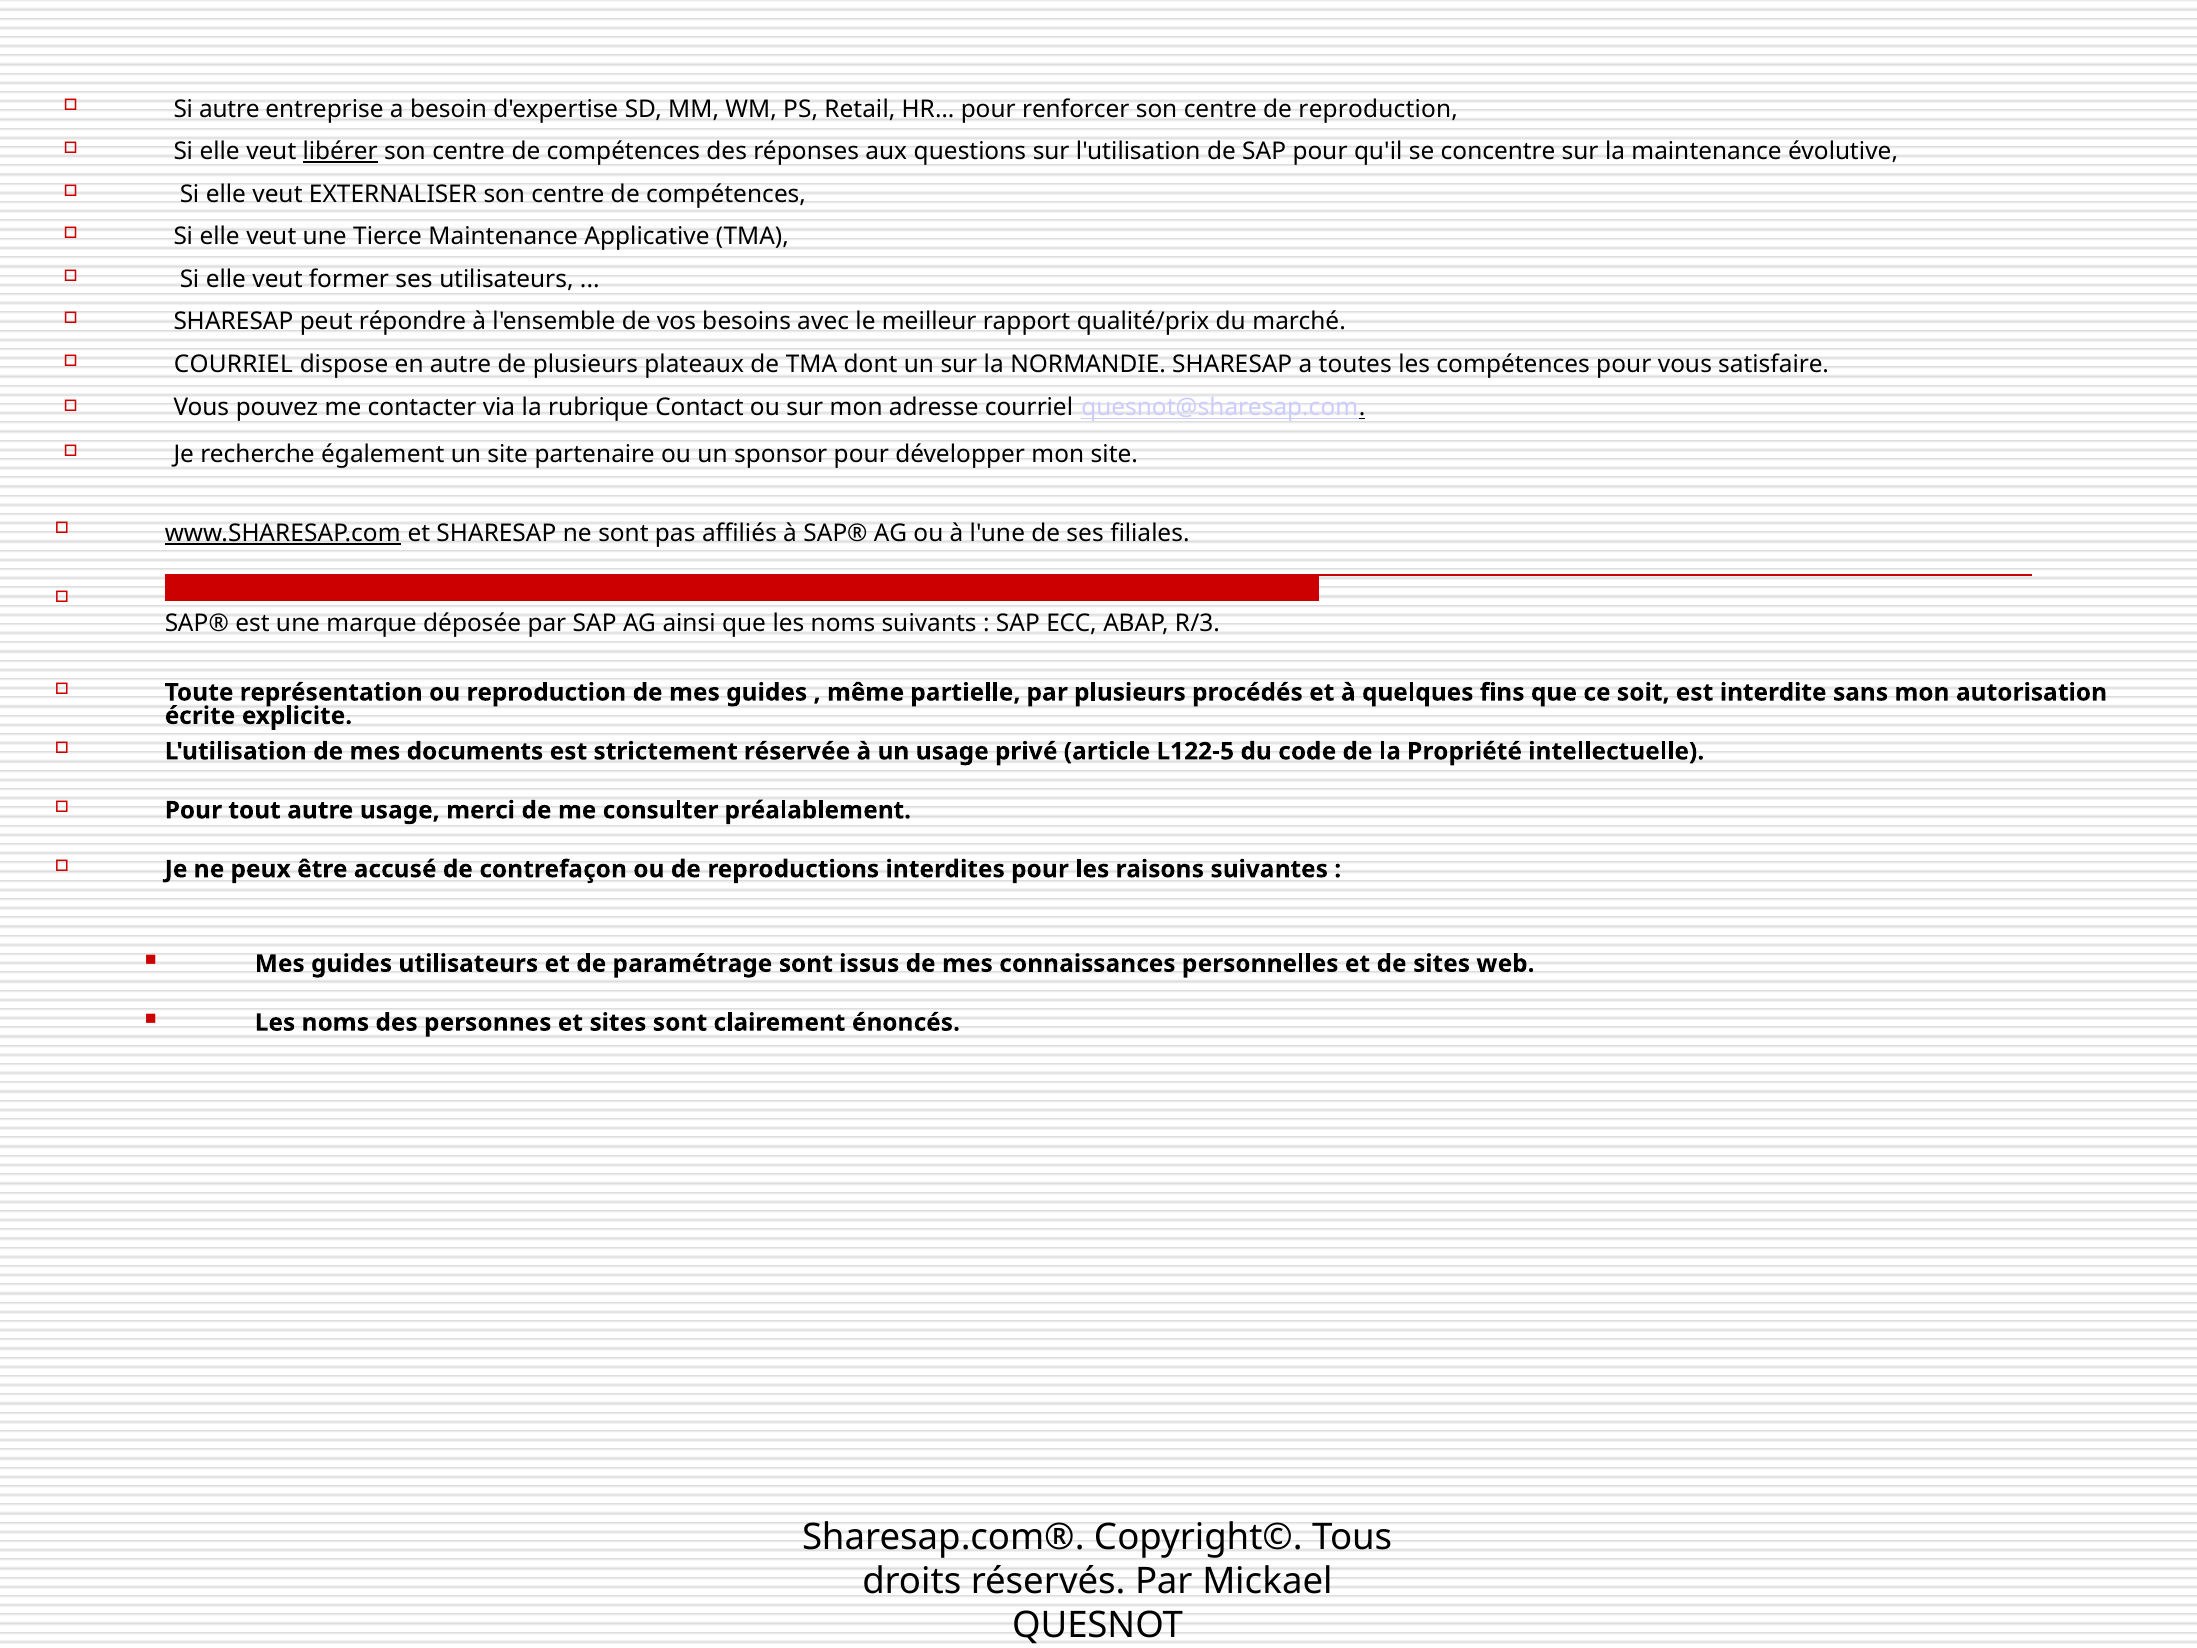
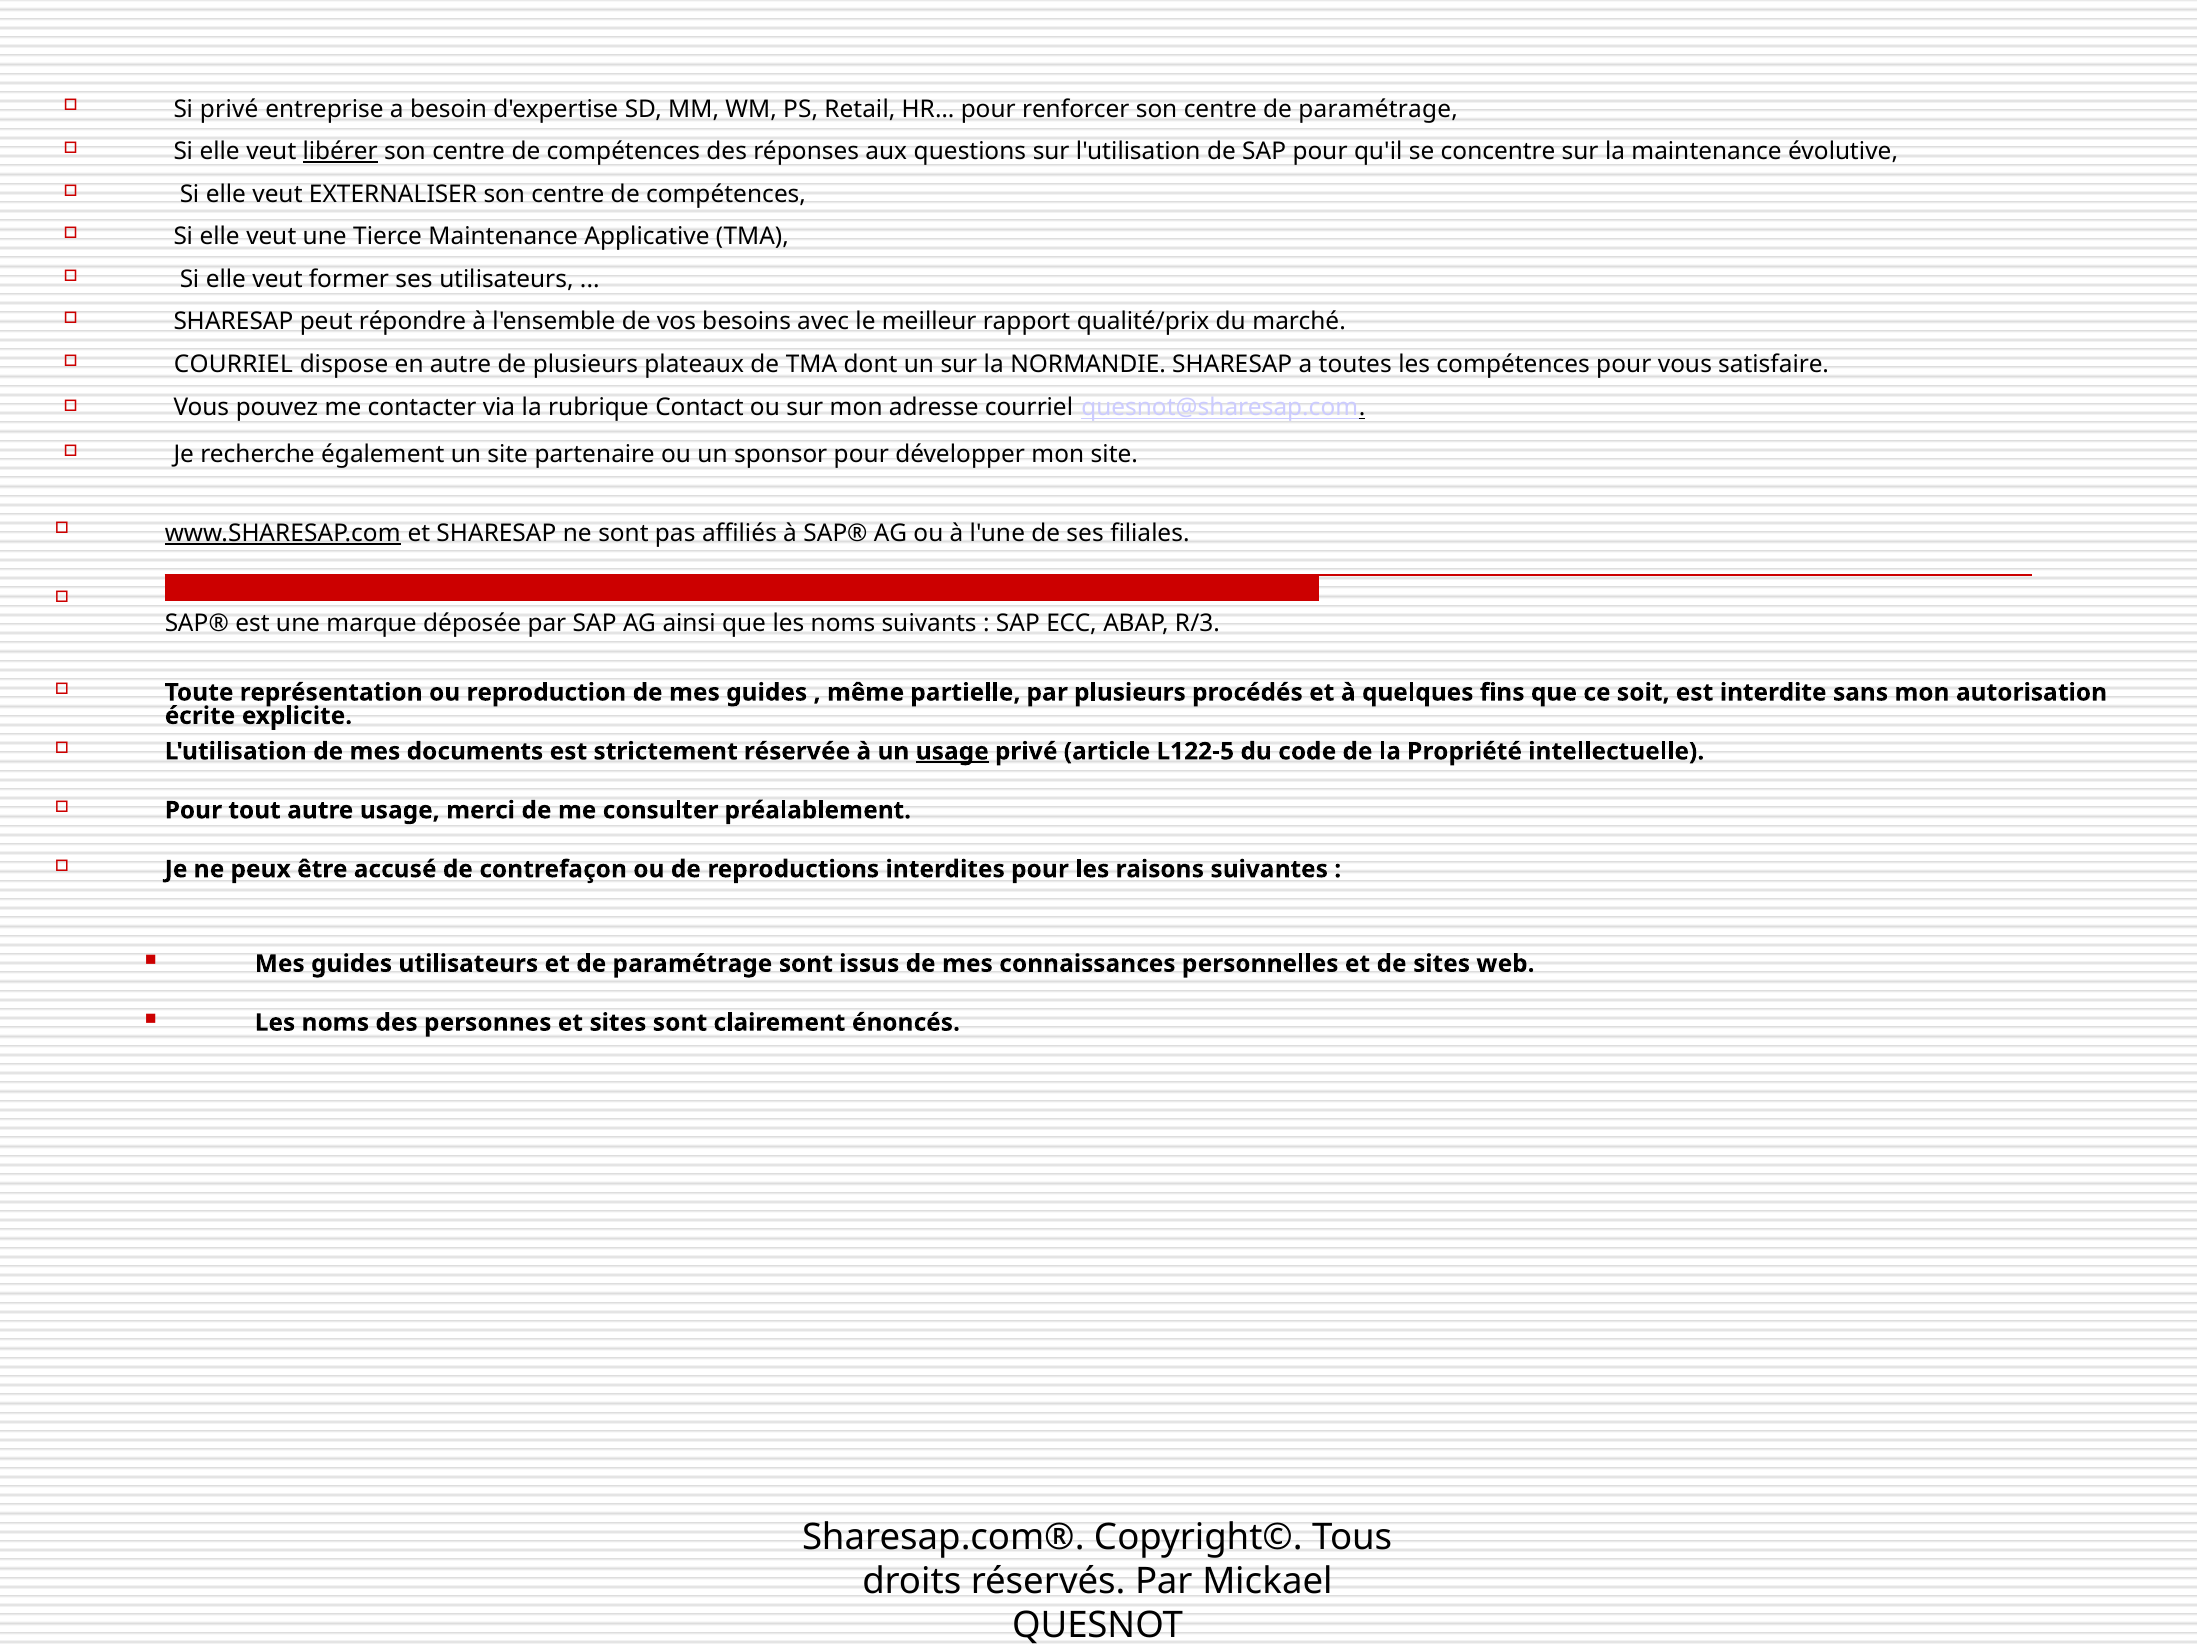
Si autre: autre -> privé
centre de reproduction: reproduction -> paramétrage
usage at (952, 751) underline: none -> present
